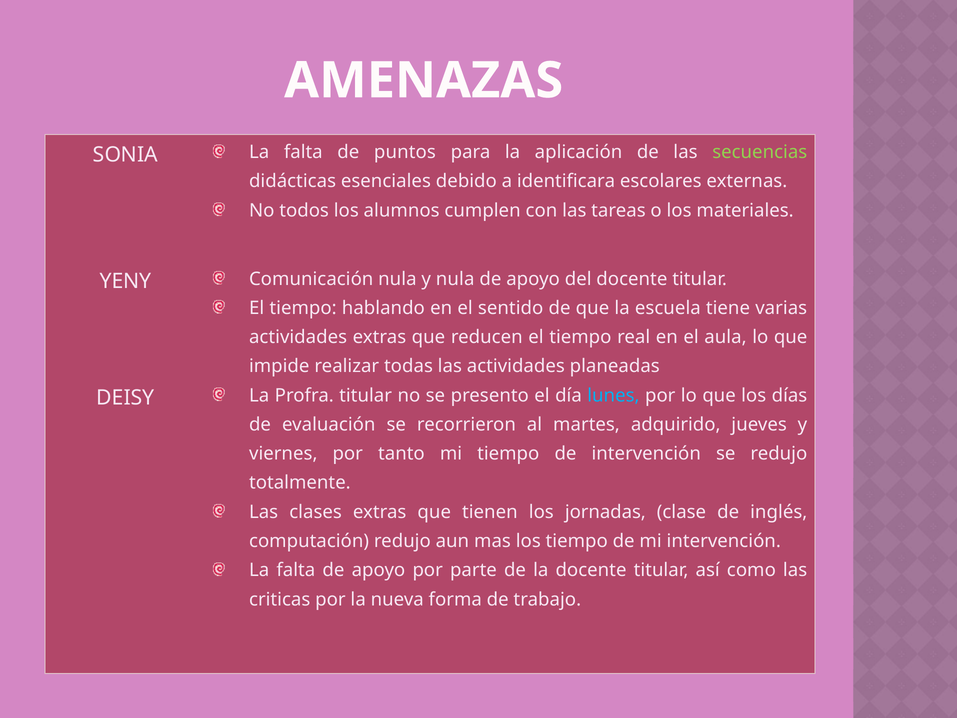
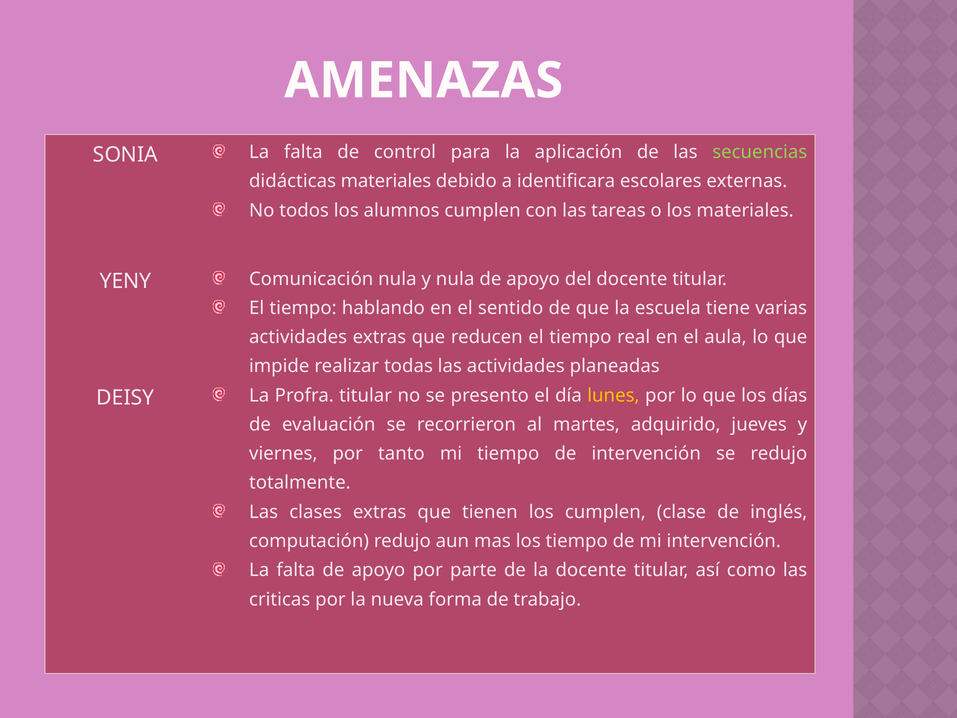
puntos: puntos -> control
didácticas esenciales: esenciales -> materiales
lunes colour: light blue -> yellow
los jornadas: jornadas -> cumplen
